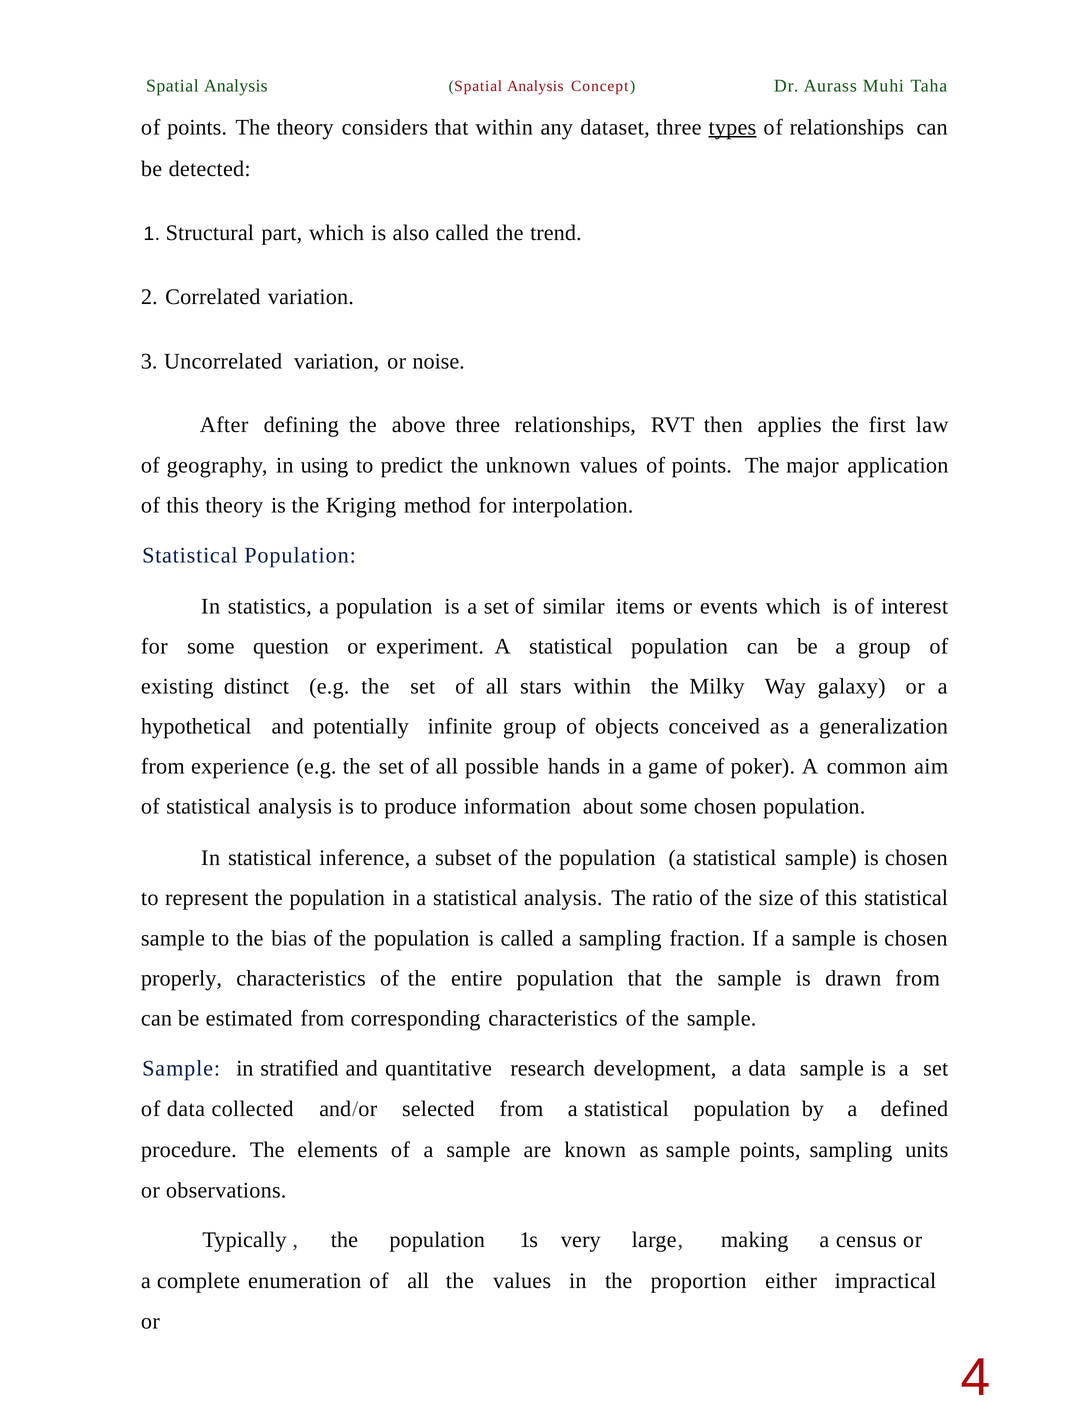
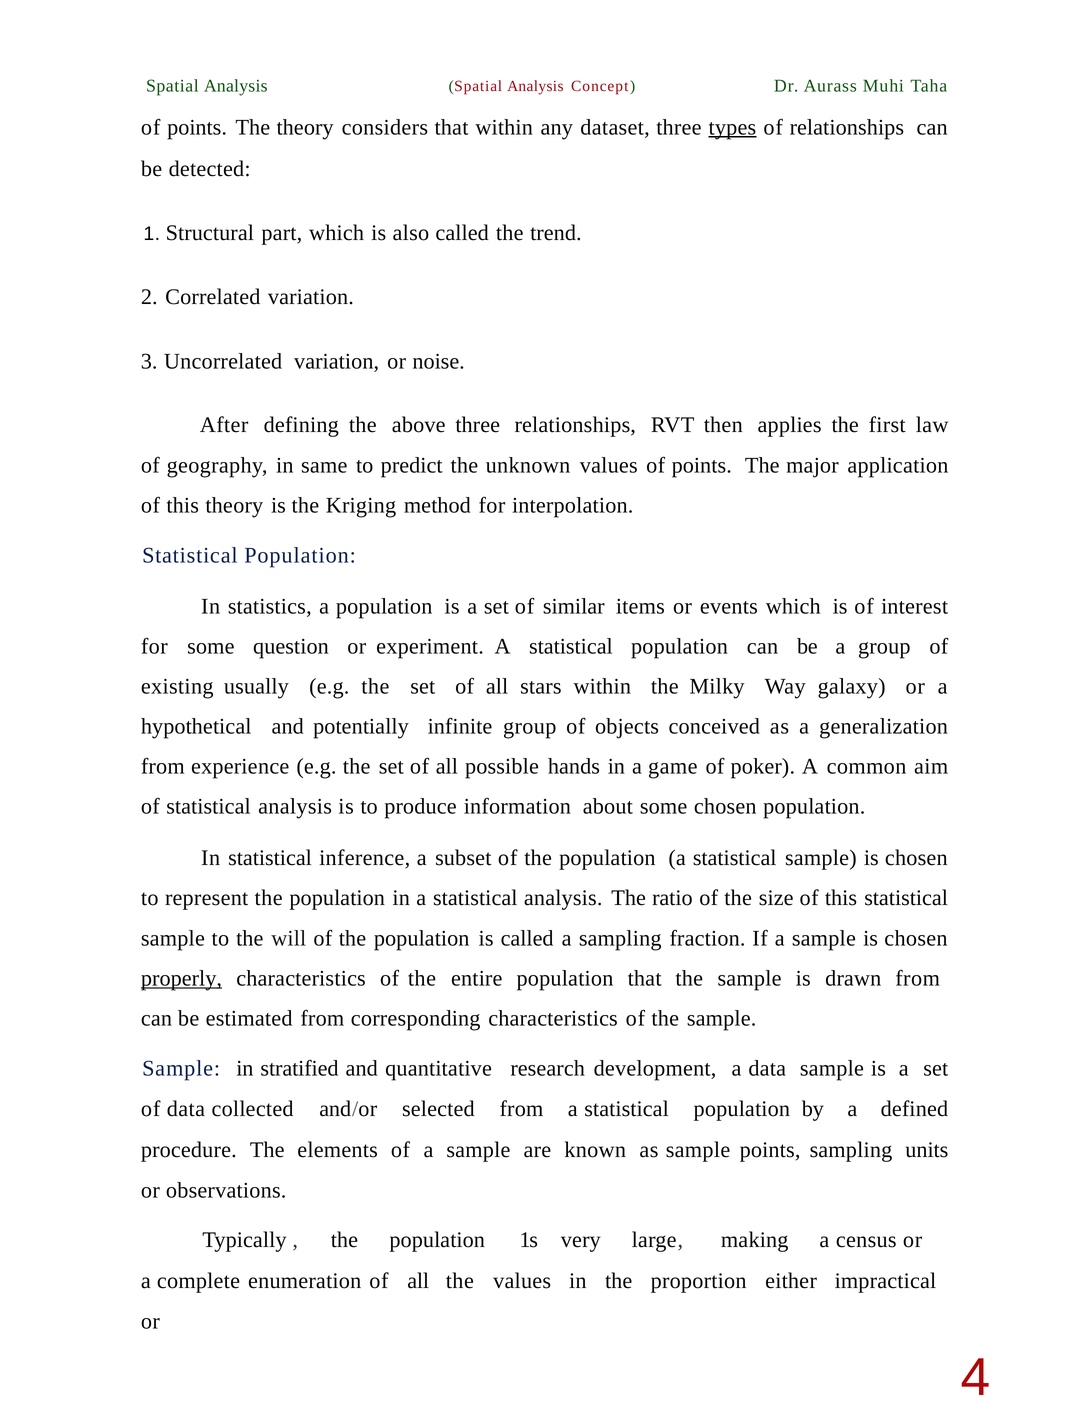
using: using -> same
distinct: distinct -> usually
bias: bias -> will
properly underline: none -> present
